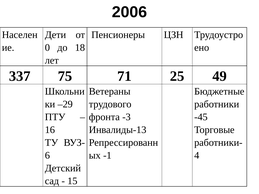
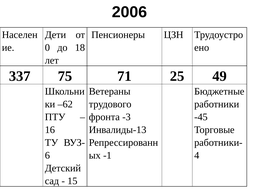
–29: –29 -> –62
